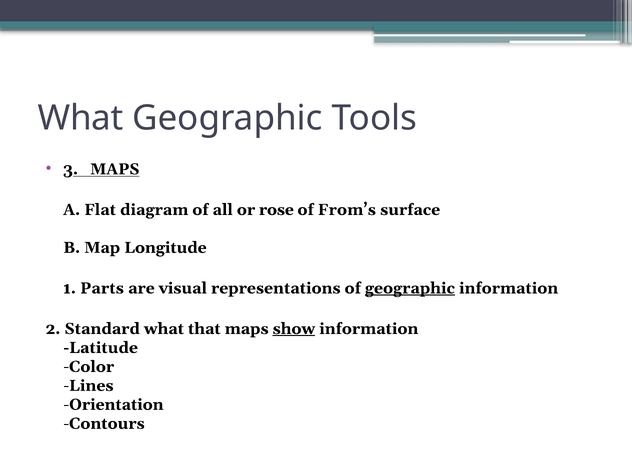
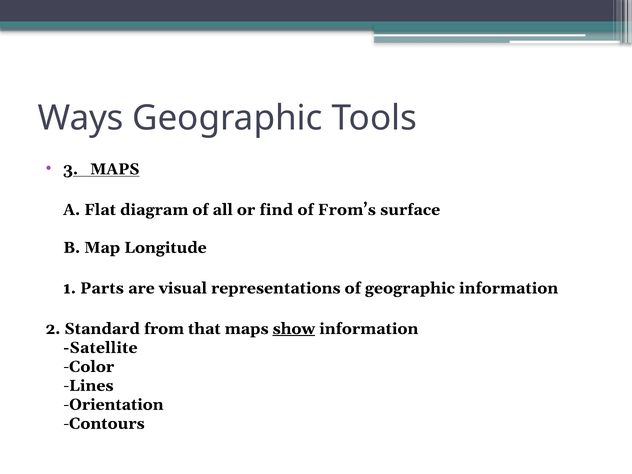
What at (81, 118): What -> Ways
rose: rose -> find
geographic at (410, 288) underline: present -> none
Standard what: what -> from
Latitude: Latitude -> Satellite
